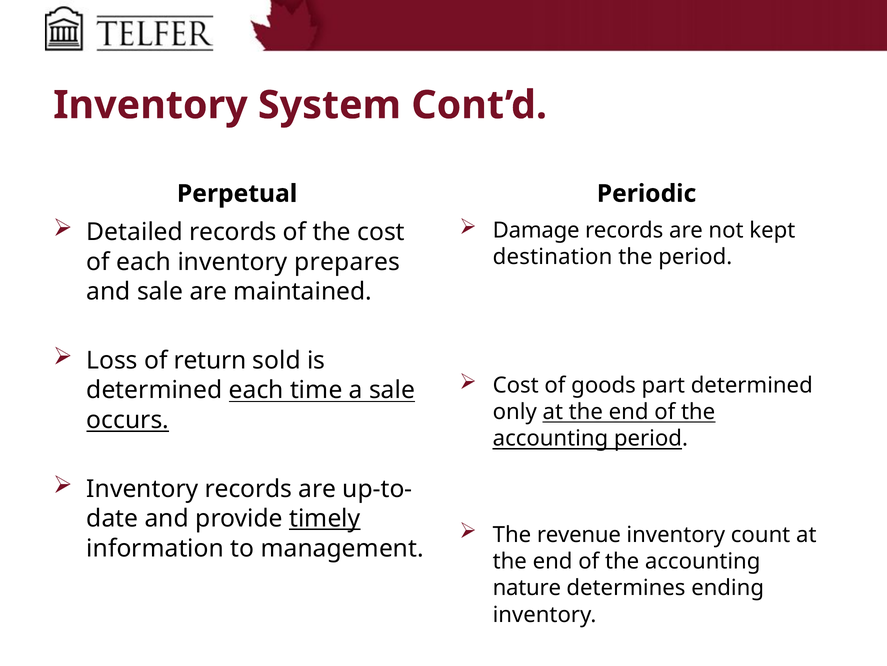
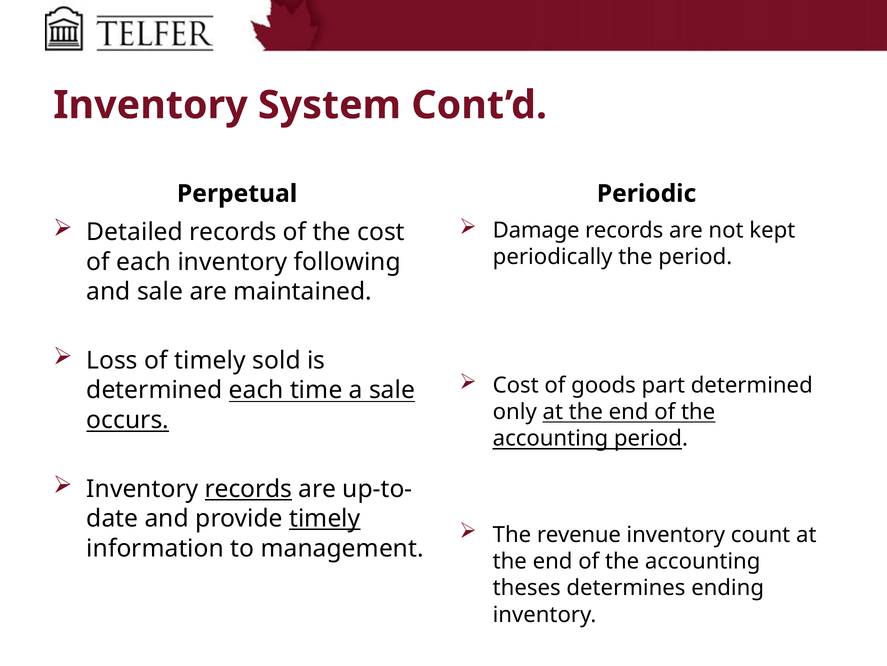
destination: destination -> periodically
prepares: prepares -> following
of return: return -> timely
records at (248, 489) underline: none -> present
nature: nature -> theses
